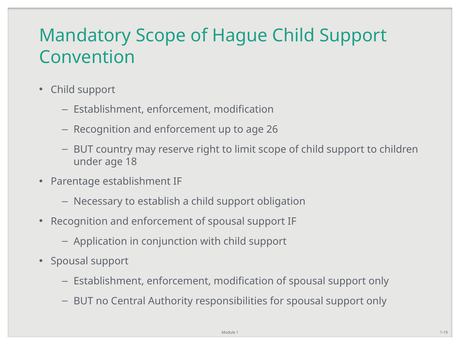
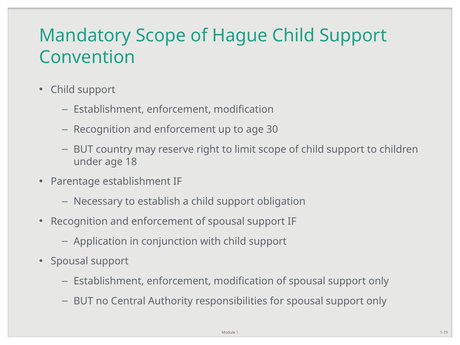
26: 26 -> 30
